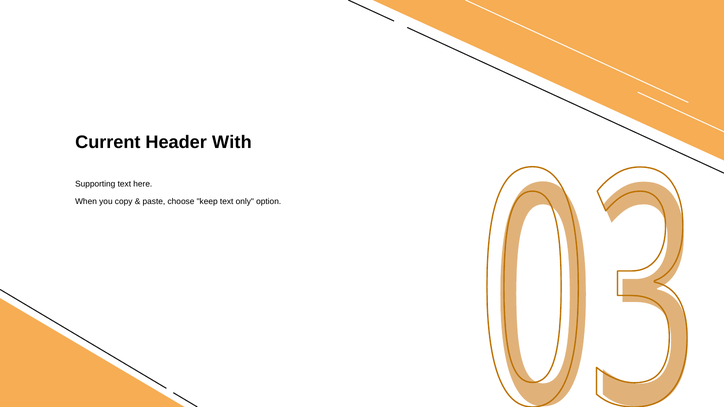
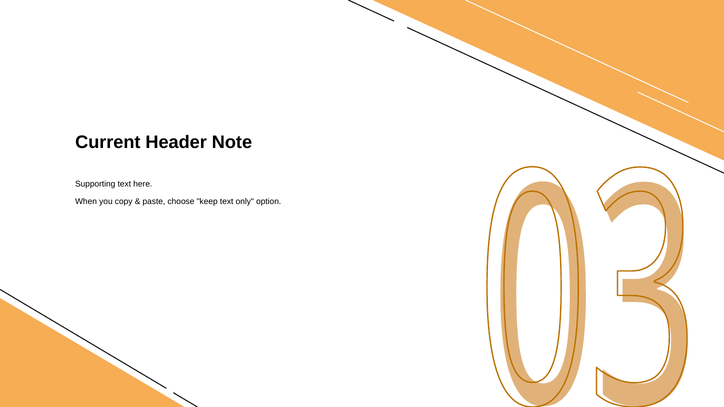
With: With -> Note
